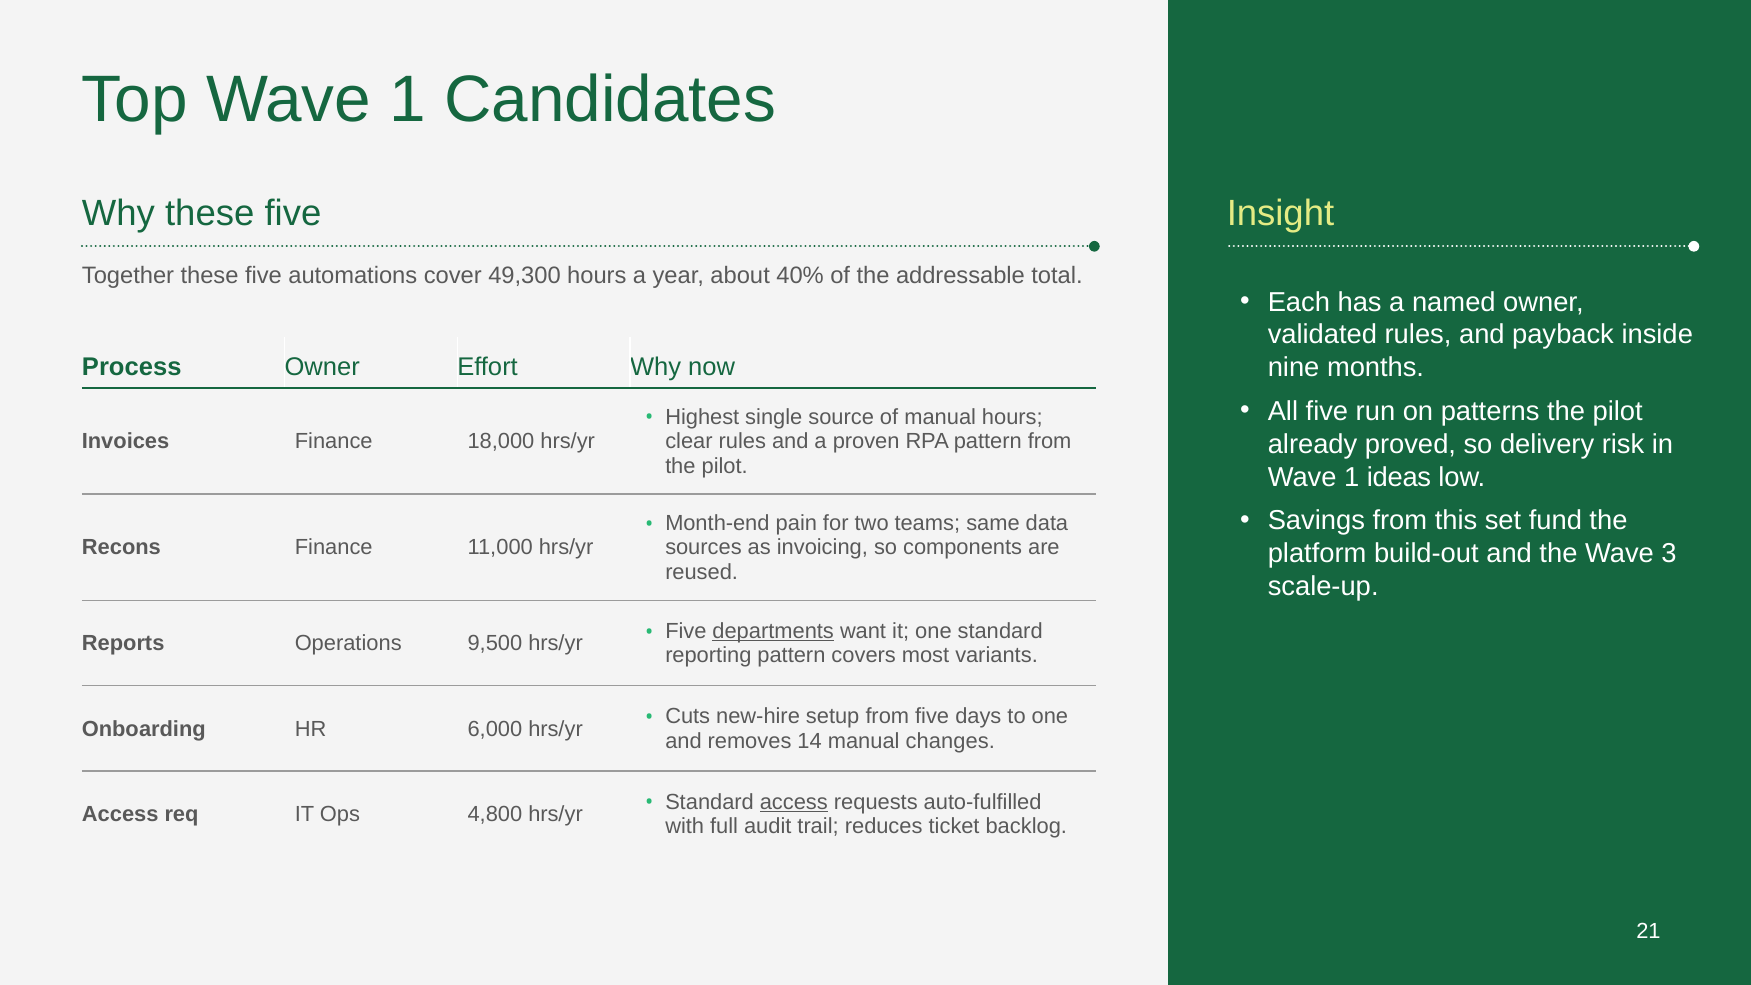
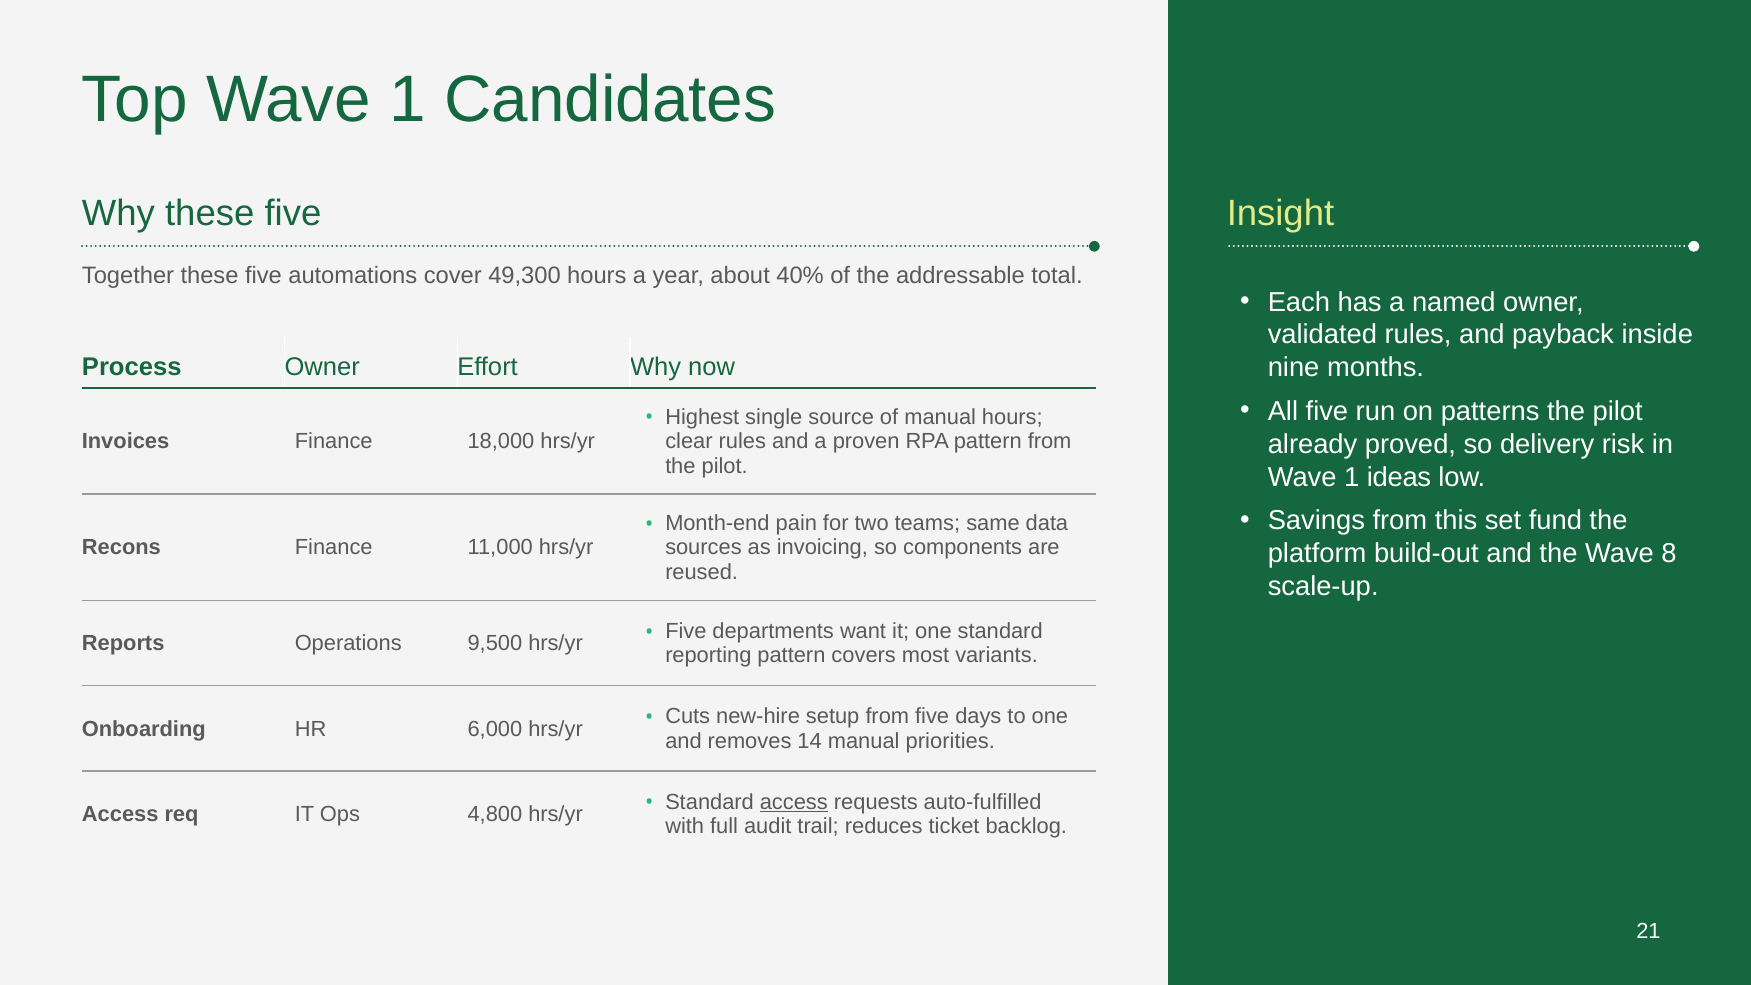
3: 3 -> 8
departments underline: present -> none
changes: changes -> priorities
